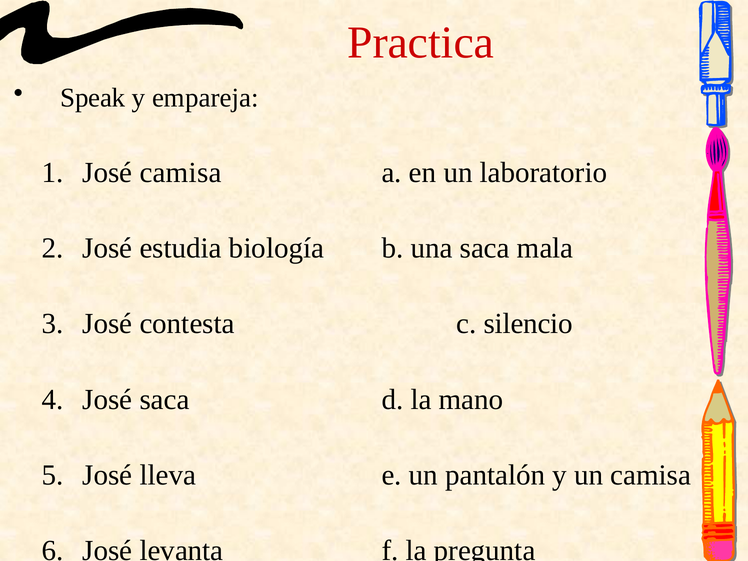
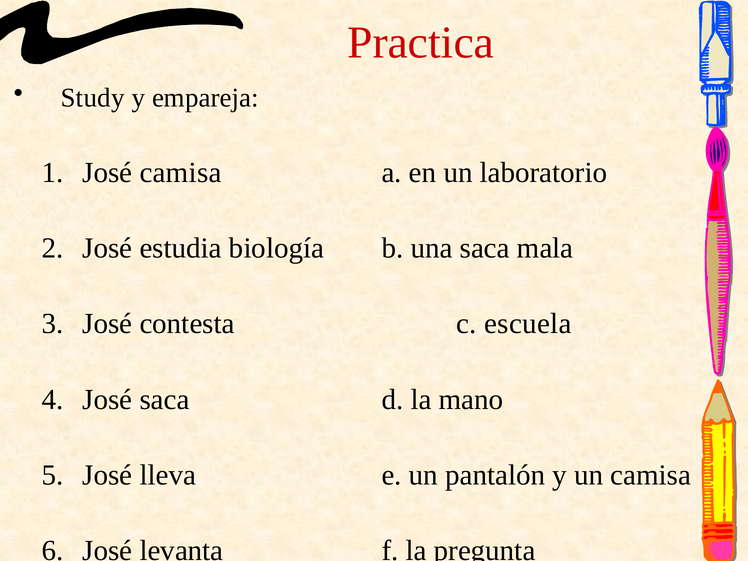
Speak: Speak -> Study
silencio: silencio -> escuela
